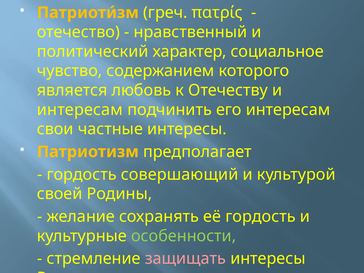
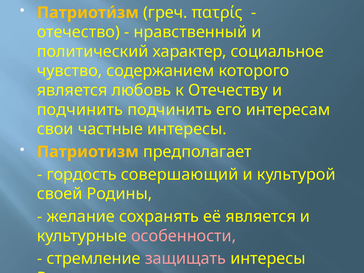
интересам at (80, 110): интересам -> подчинить
её гордость: гордость -> является
особенности colour: light green -> pink
